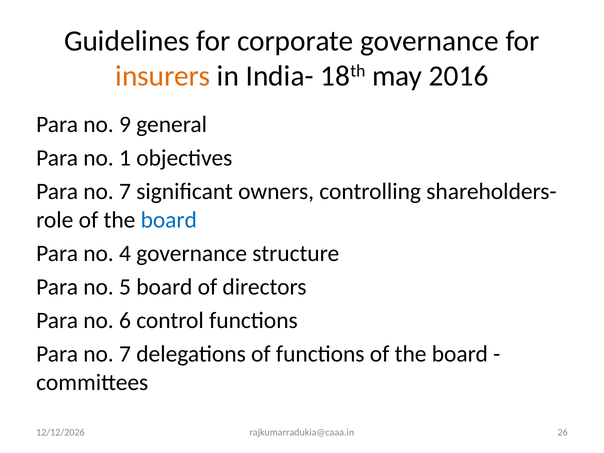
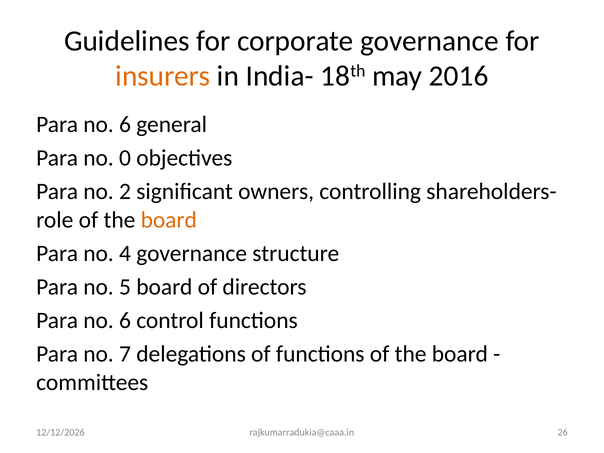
9 at (125, 124): 9 -> 6
1: 1 -> 0
7 at (125, 192): 7 -> 2
board at (169, 220) colour: blue -> orange
